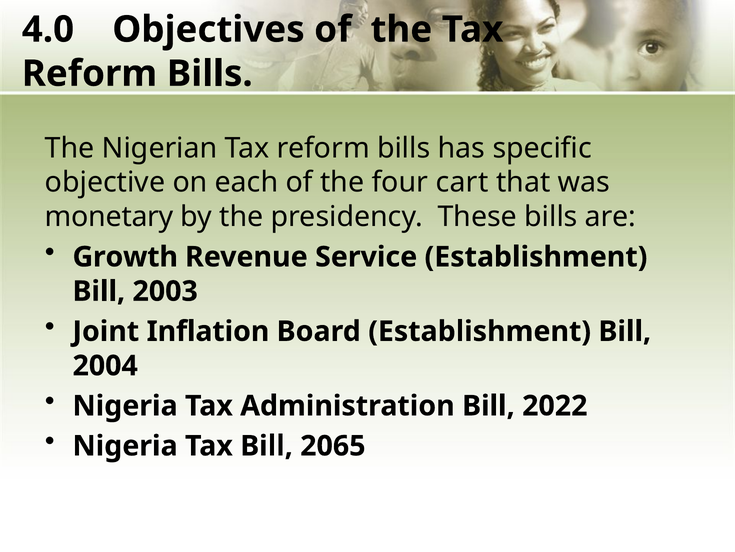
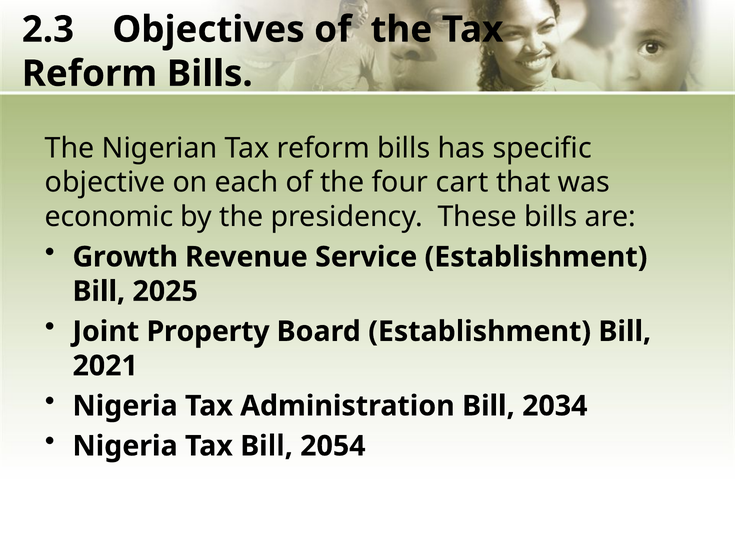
4.0: 4.0 -> 2.3
monetary: monetary -> economic
2003: 2003 -> 2025
Inflation: Inflation -> Property
2004: 2004 -> 2021
2022: 2022 -> 2034
2065: 2065 -> 2054
